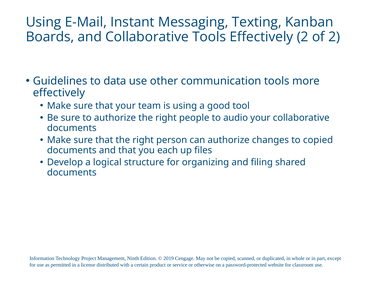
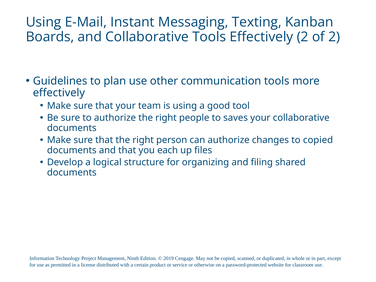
data: data -> plan
audio: audio -> saves
